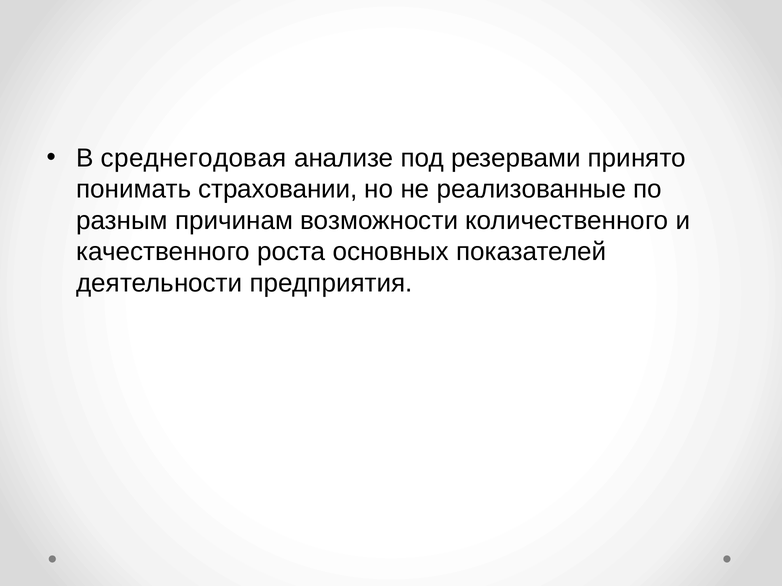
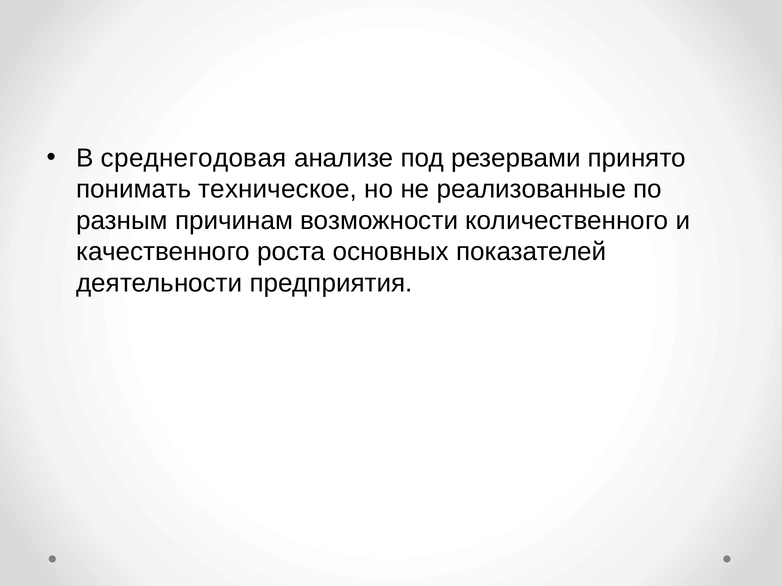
страховании: страховании -> техническое
